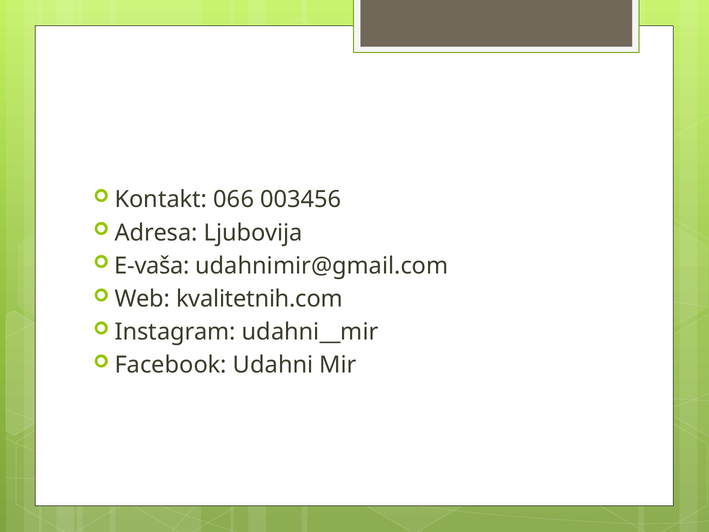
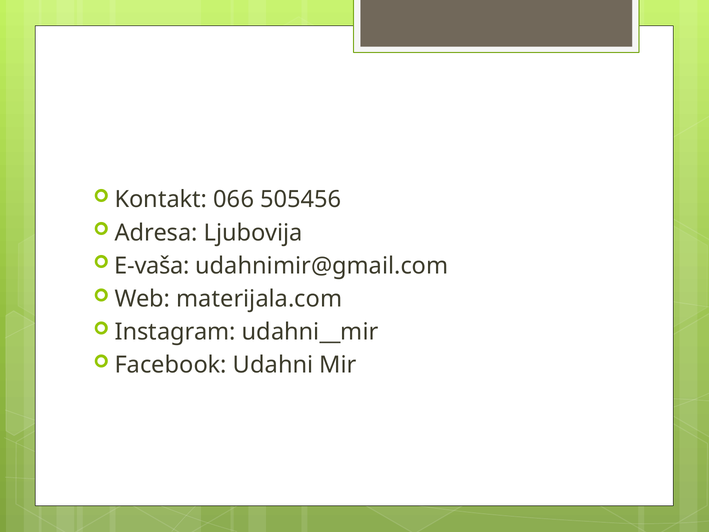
003456: 003456 -> 505456
kvalitetnih.com: kvalitetnih.com -> materijala.com
